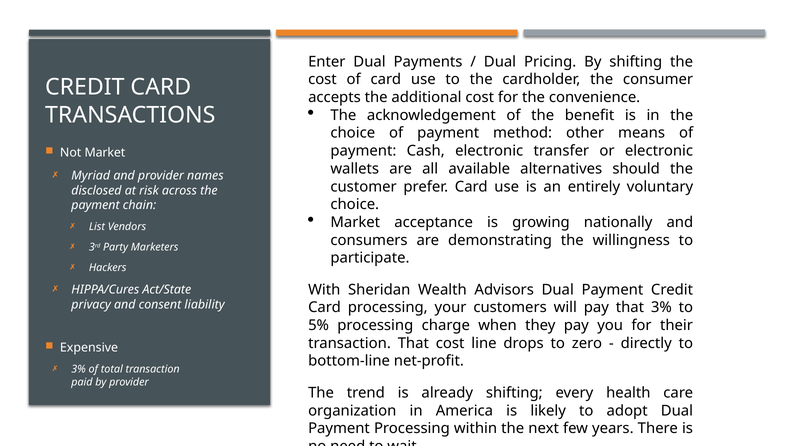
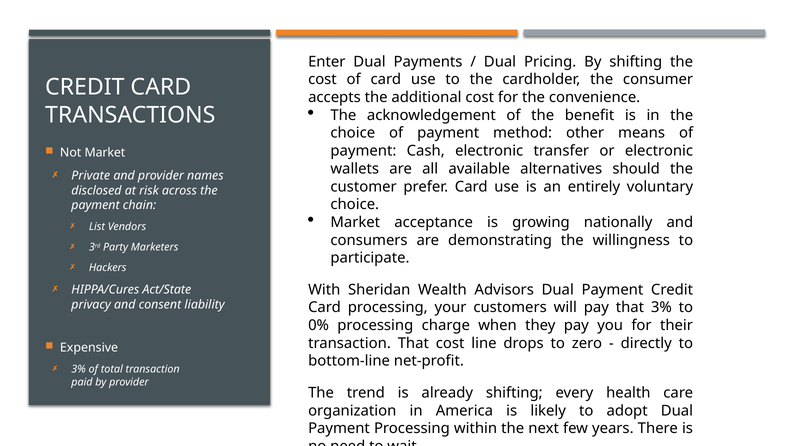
Myriad: Myriad -> Private
5%: 5% -> 0%
